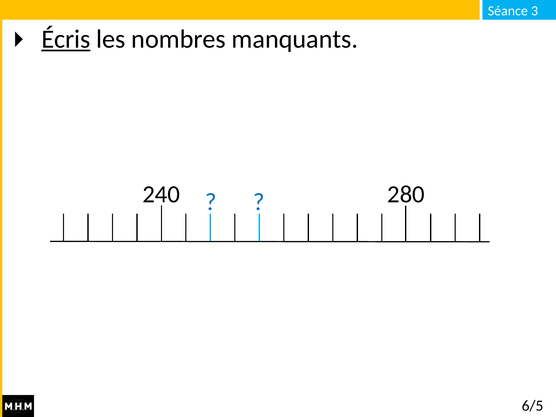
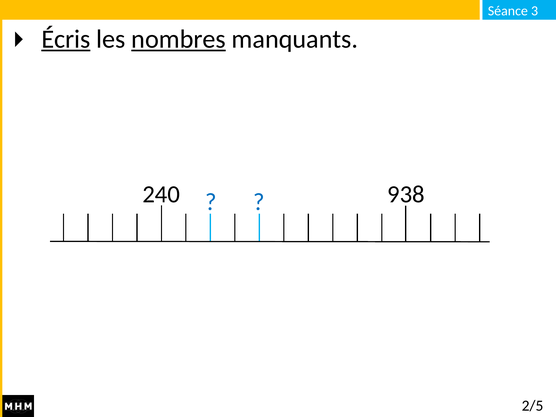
nombres underline: none -> present
280: 280 -> 938
6/5: 6/5 -> 2/5
